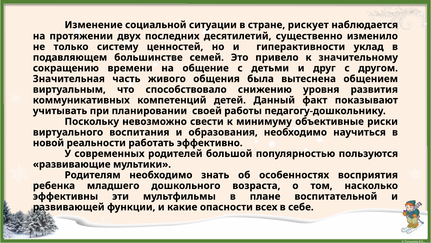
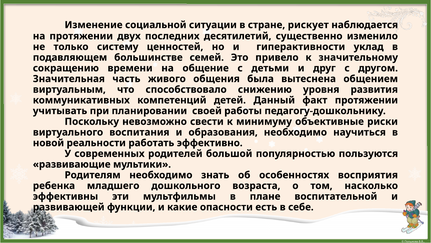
факт показывают: показывают -> протяжении
всех: всех -> есть
